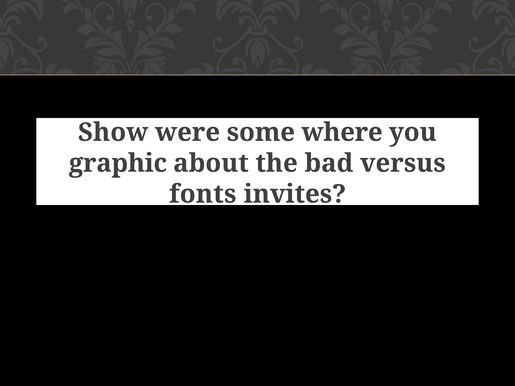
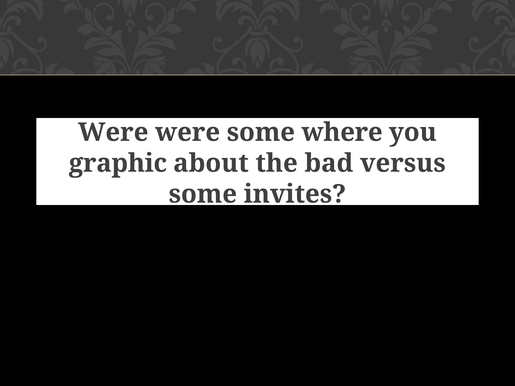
Show at (113, 132): Show -> Were
fonts at (203, 194): fonts -> some
